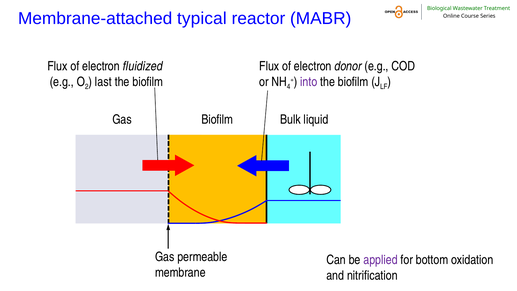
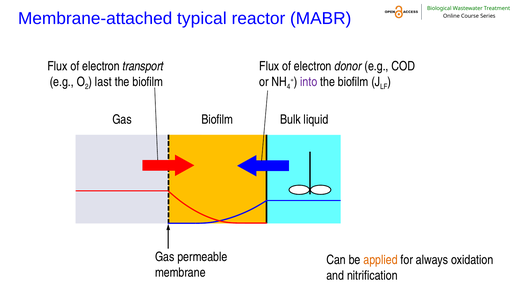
fluidized: fluidized -> transport
applied colour: purple -> orange
bottom: bottom -> always
